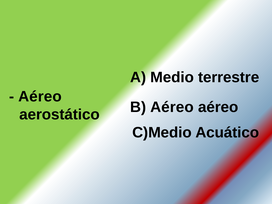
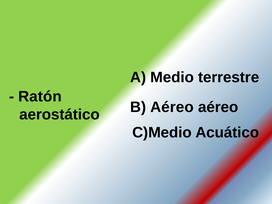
Aéreo at (40, 96): Aéreo -> Ratón
